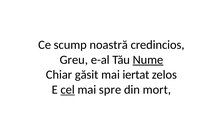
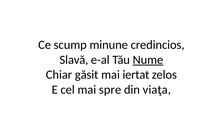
noastră: noastră -> minune
Greu: Greu -> Slavă
cel underline: present -> none
mort: mort -> viaţa
